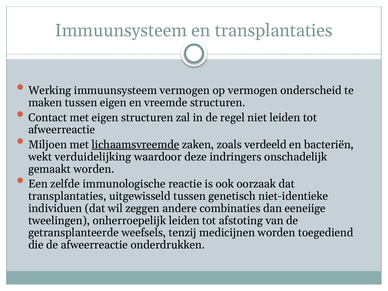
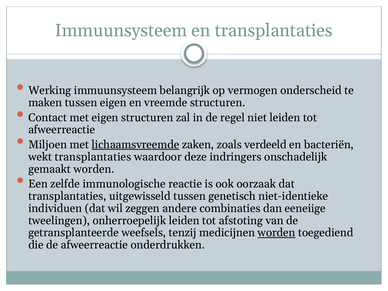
immuunsysteem vermogen: vermogen -> belangrijk
wekt verduidelijking: verduidelijking -> transplantaties
worden at (277, 233) underline: none -> present
